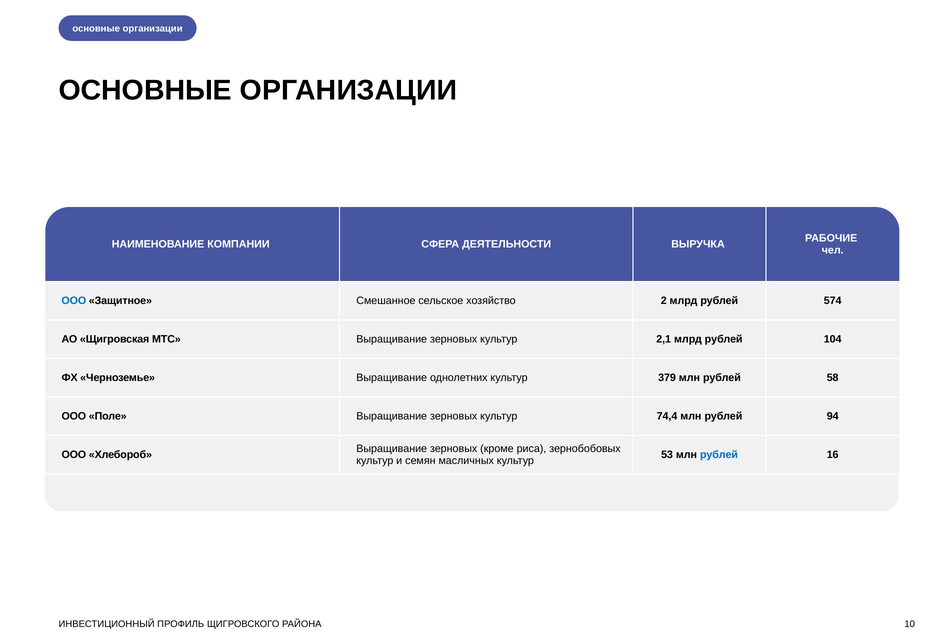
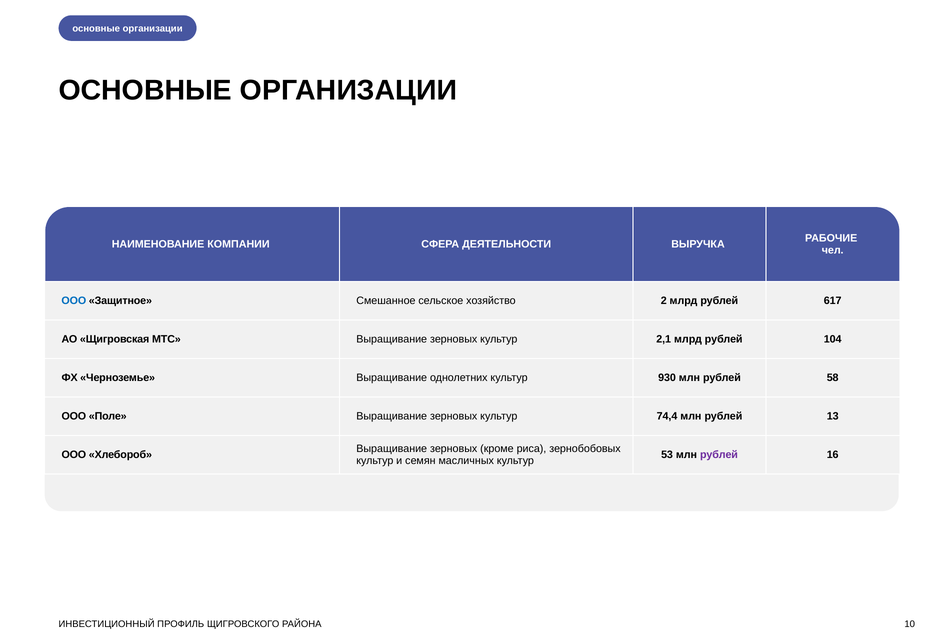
574: 574 -> 617
379: 379 -> 930
94: 94 -> 13
рублей at (719, 455) colour: blue -> purple
